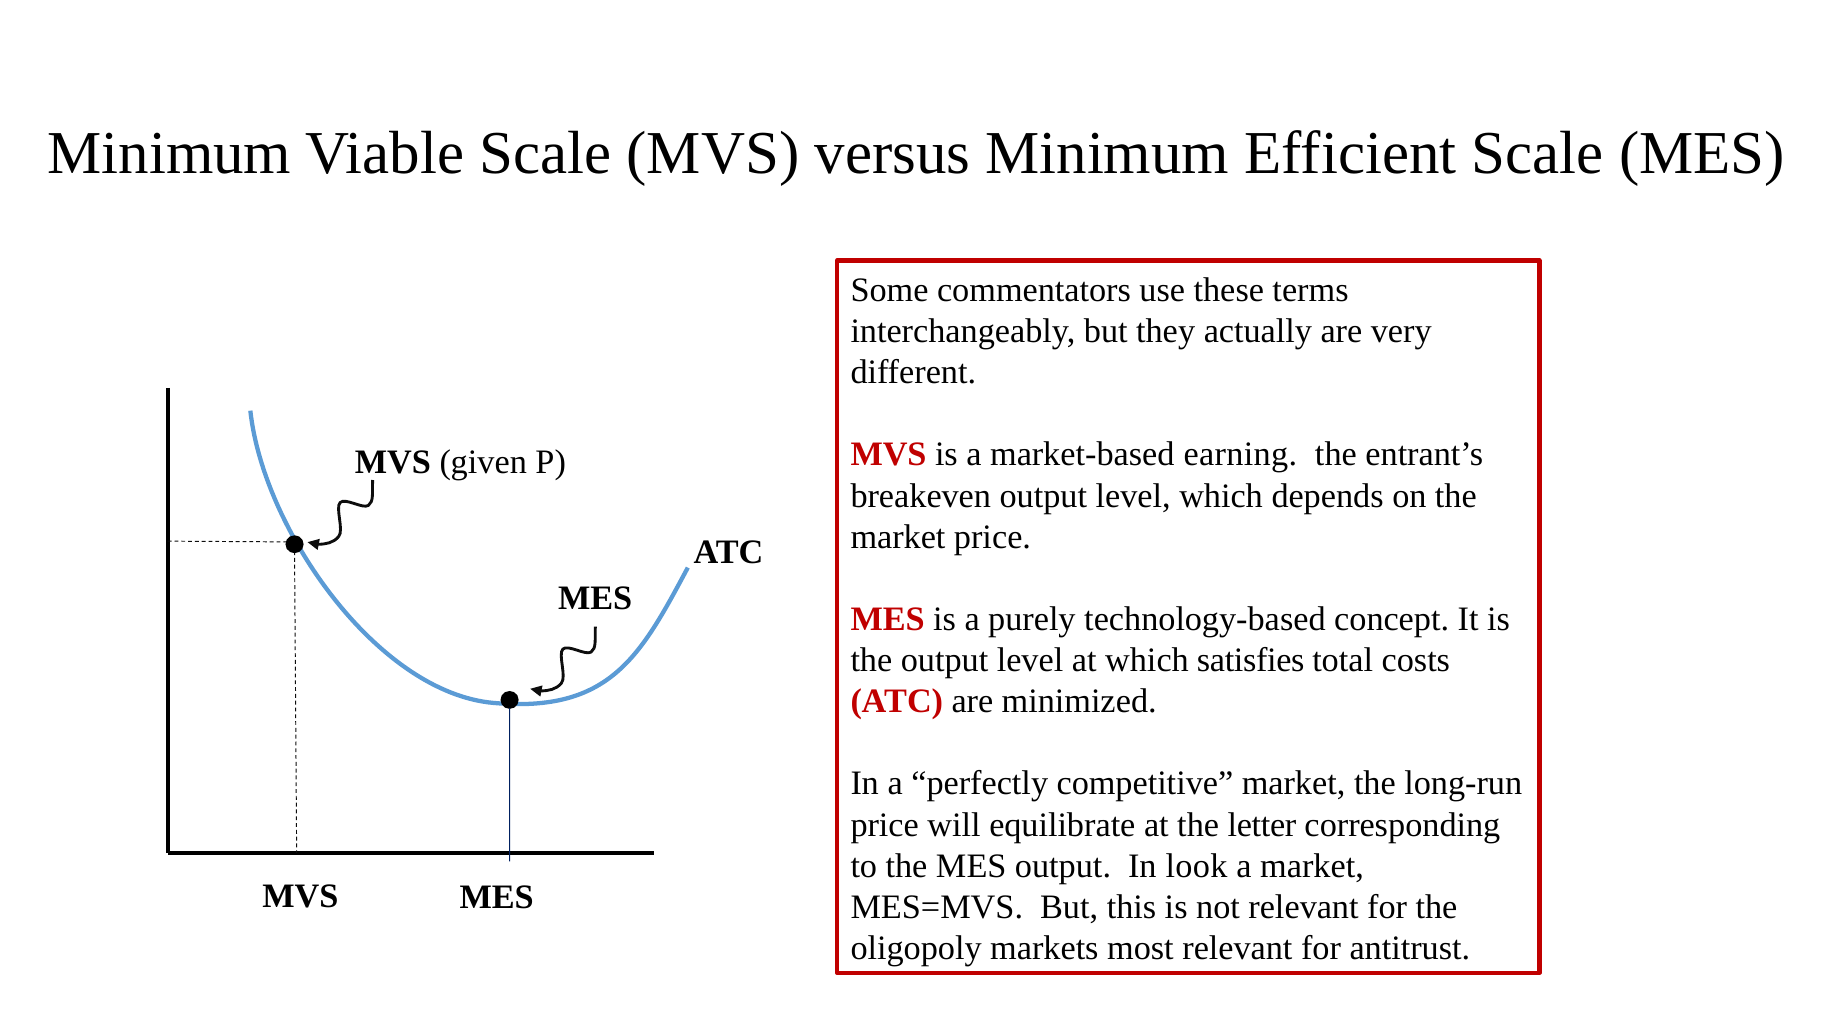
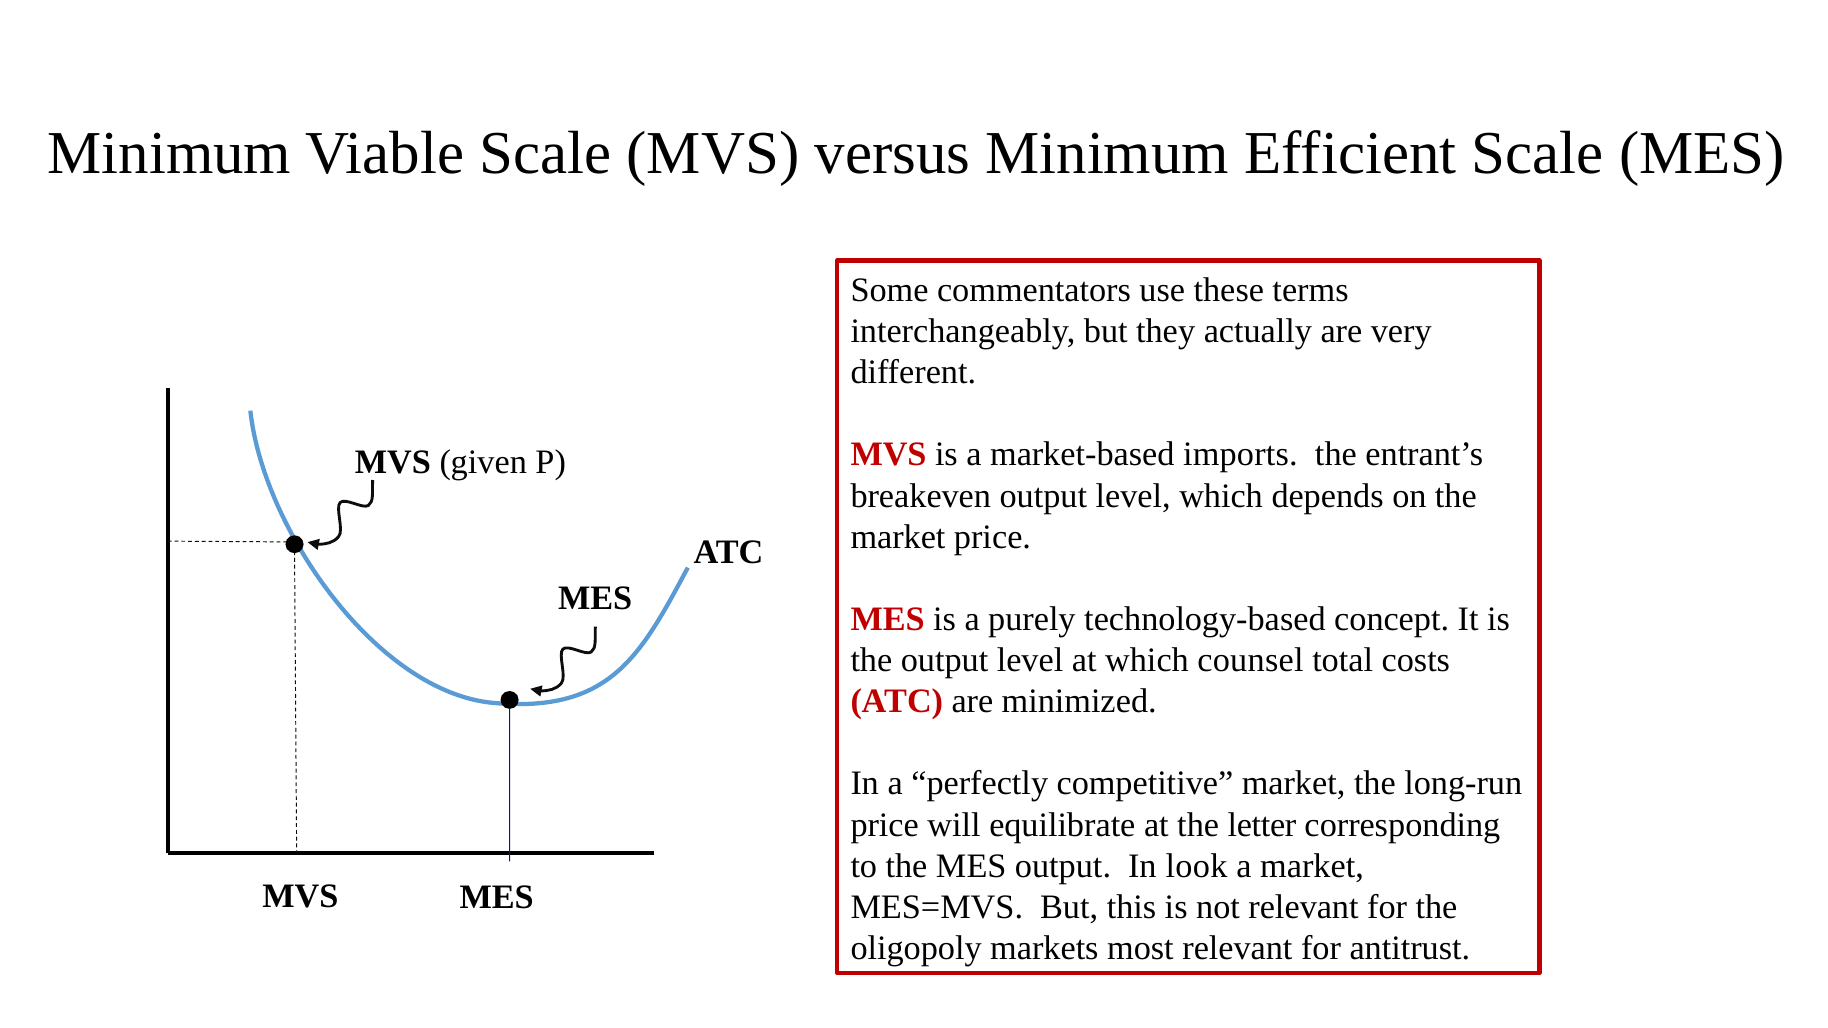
earning: earning -> imports
satisfies: satisfies -> counsel
